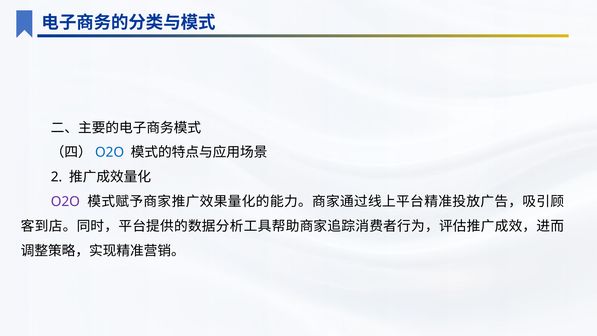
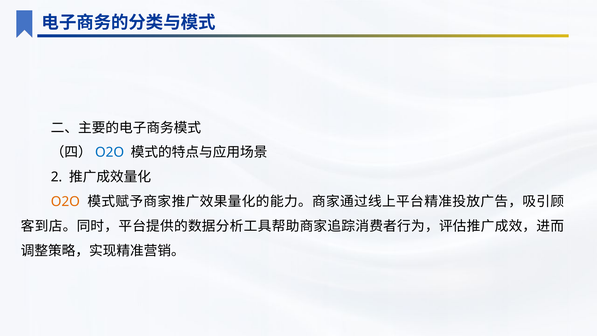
O2O at (65, 202) colour: purple -> orange
